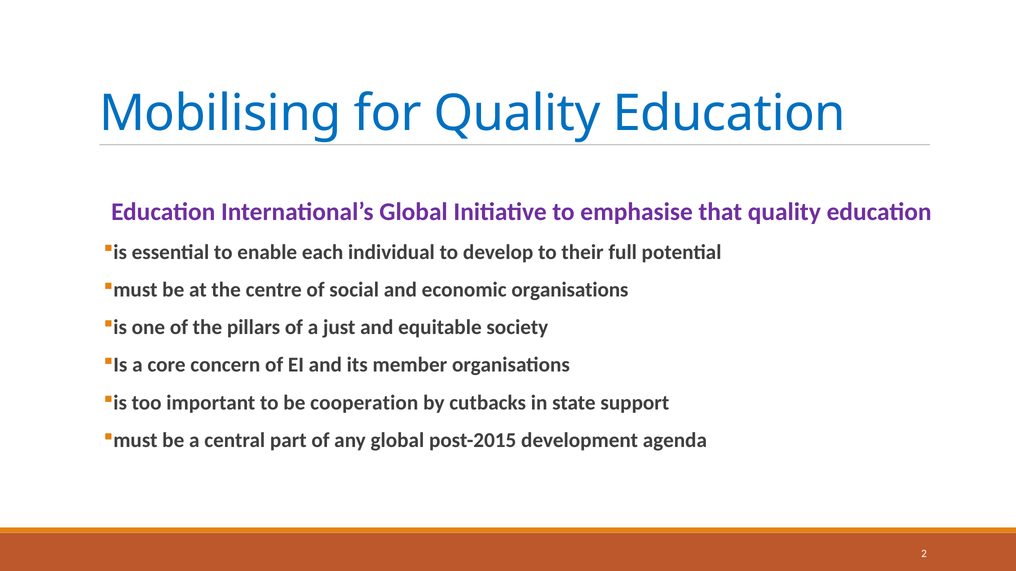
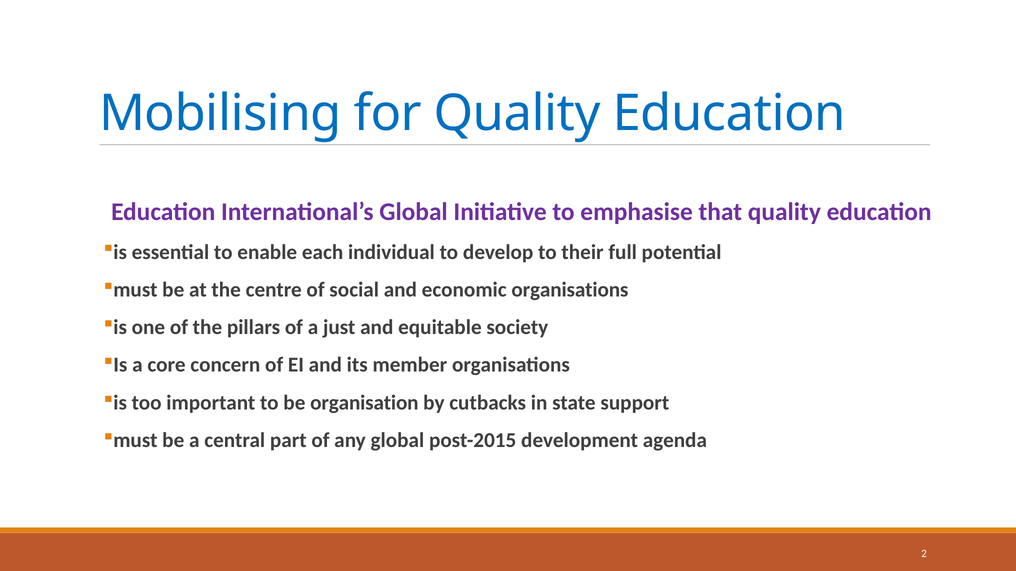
cooperation: cooperation -> organisation
